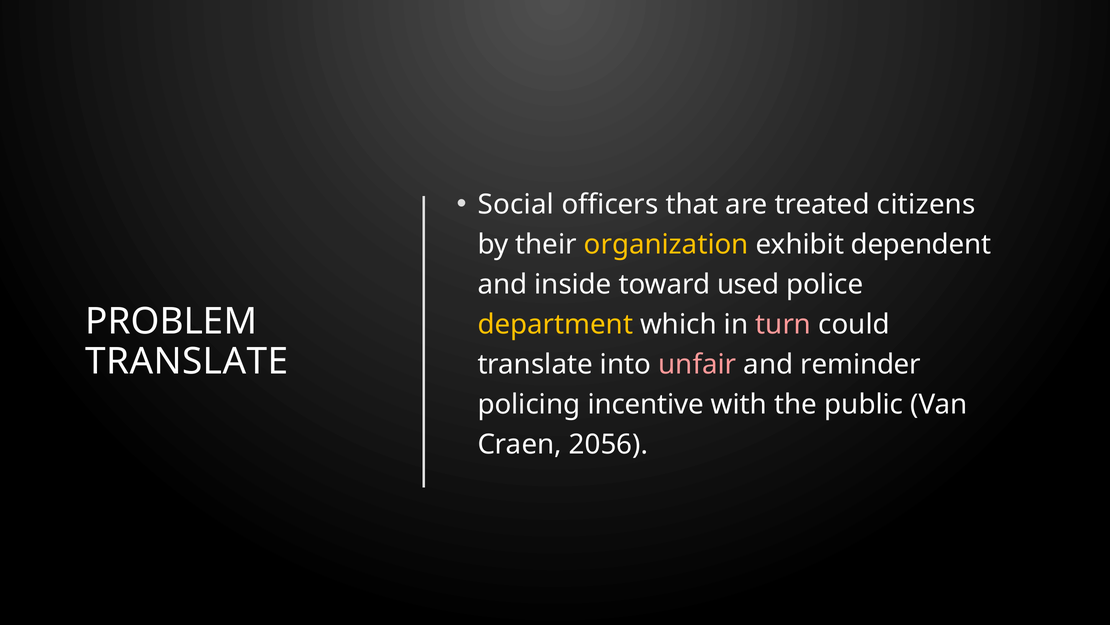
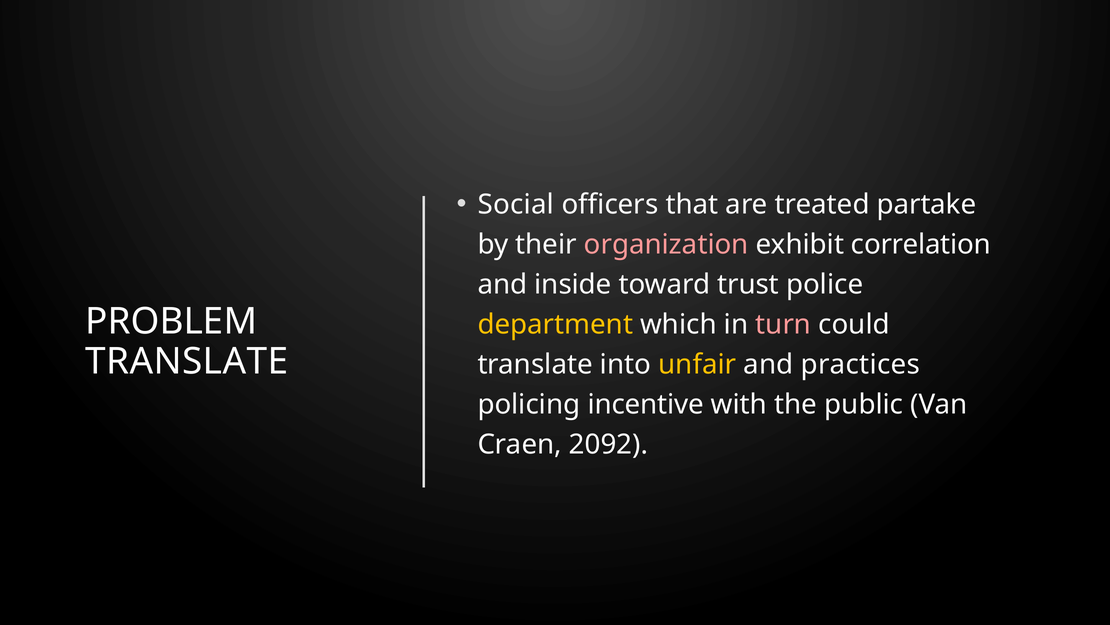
citizens: citizens -> partake
organization colour: yellow -> pink
dependent: dependent -> correlation
used: used -> trust
unfair colour: pink -> yellow
reminder: reminder -> practices
2056: 2056 -> 2092
